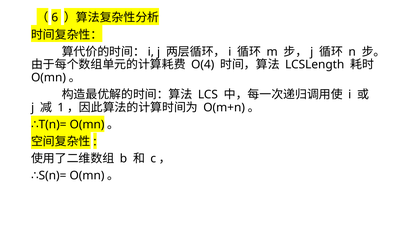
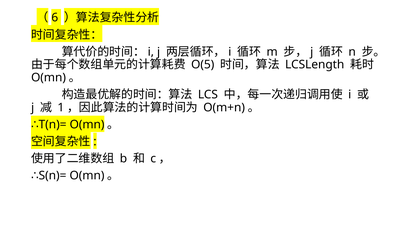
O(4: O(4 -> O(5
